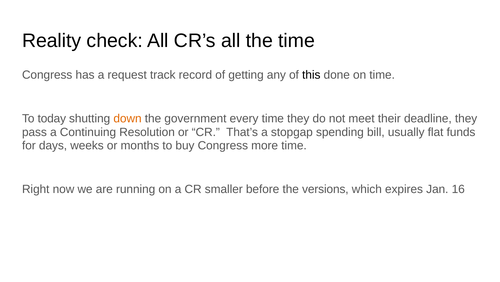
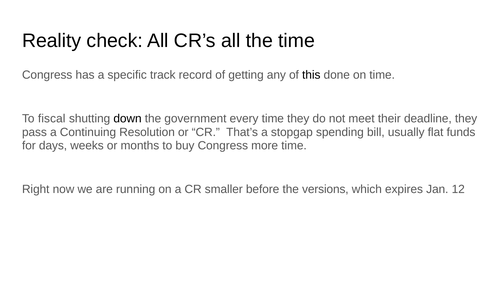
request: request -> specific
today: today -> fiscal
down colour: orange -> black
16: 16 -> 12
